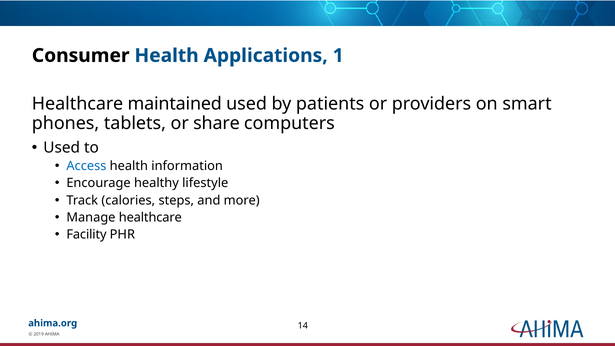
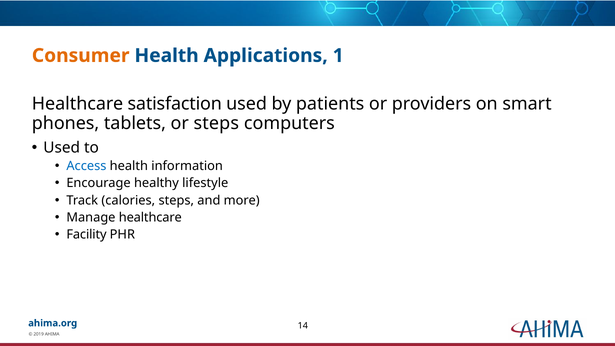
Consumer colour: black -> orange
maintained: maintained -> satisfaction
or share: share -> steps
